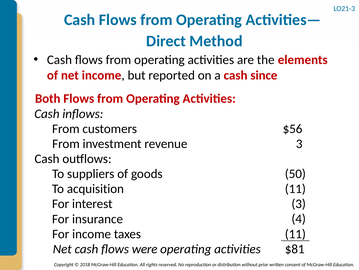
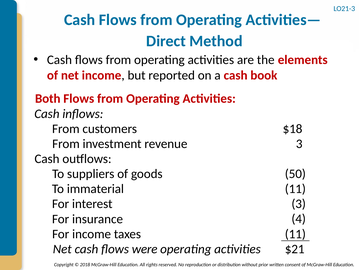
since: since -> book
$56: $56 -> $18
acquisition: acquisition -> immaterial
$81: $81 -> $21
